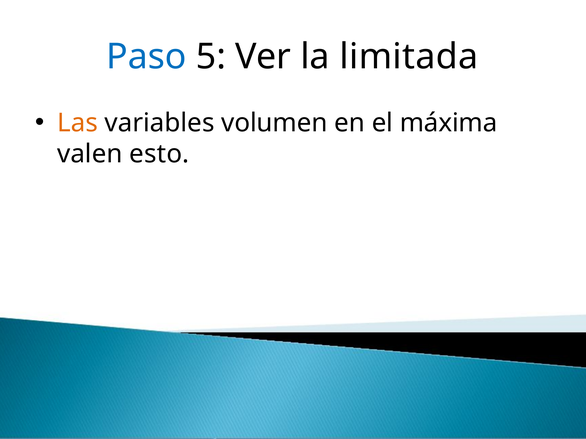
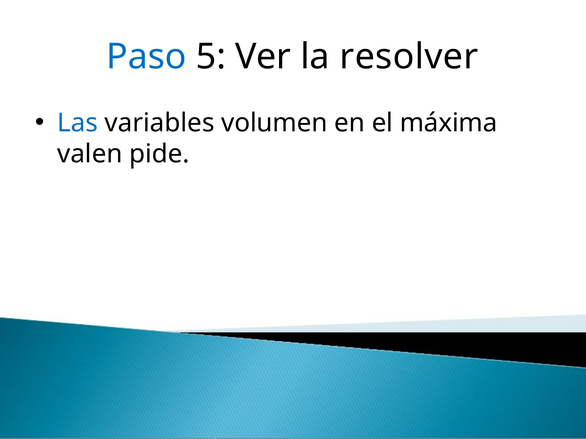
limitada: limitada -> resolver
Las colour: orange -> blue
esto: esto -> pide
